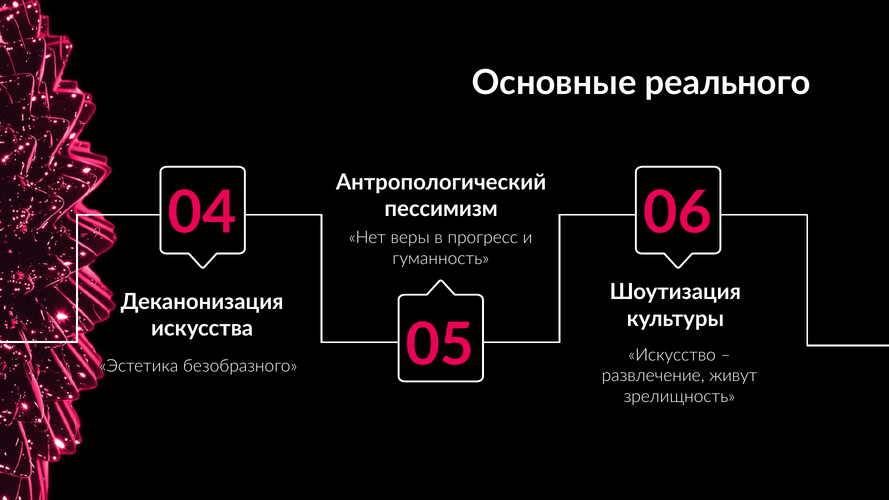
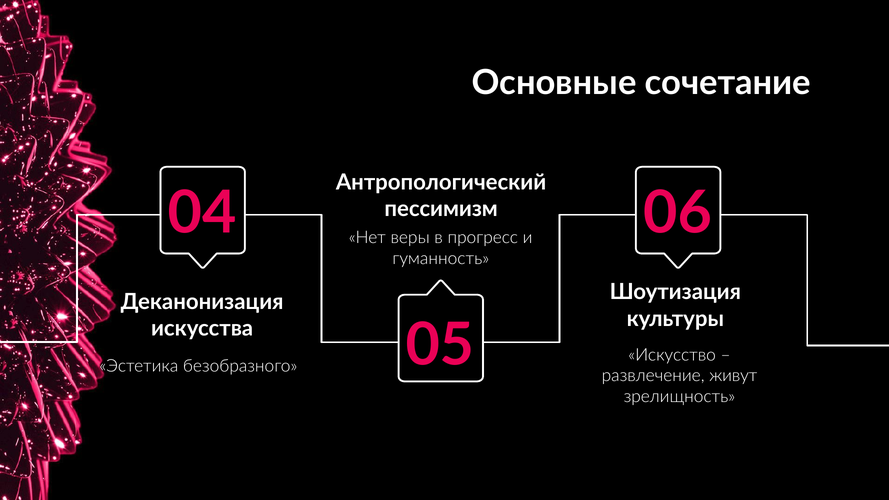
реального: реального -> сочетание
